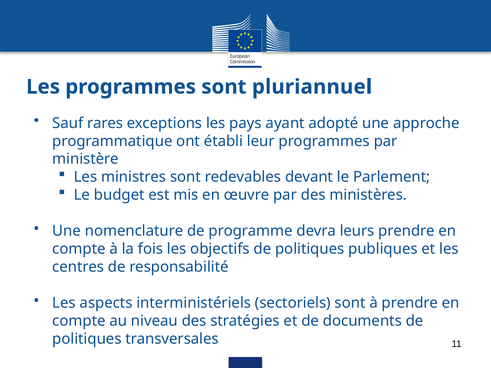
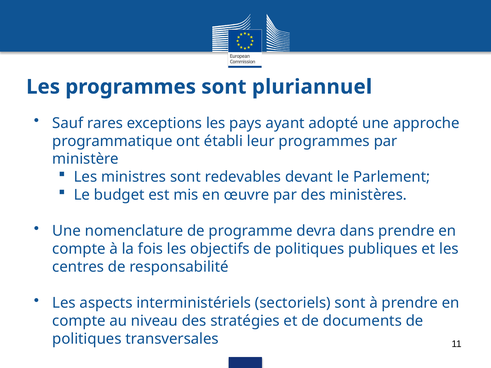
leurs: leurs -> dans
